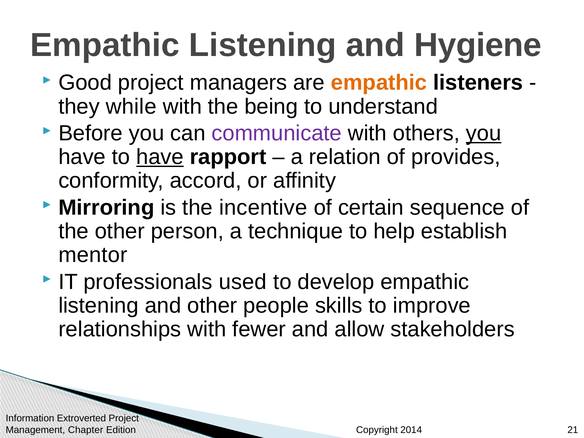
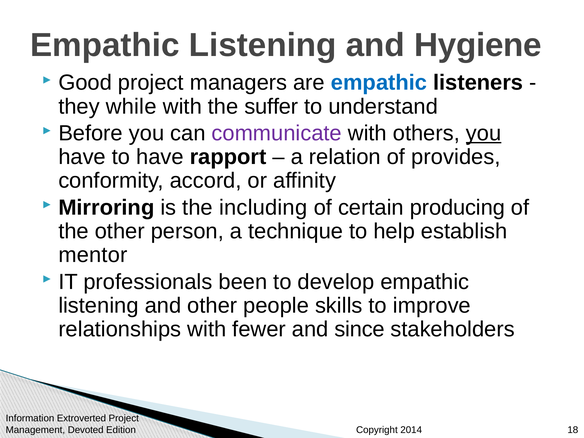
empathic at (379, 83) colour: orange -> blue
being: being -> suffer
have at (160, 157) underline: present -> none
incentive: incentive -> including
sequence: sequence -> producing
used: used -> been
allow: allow -> since
Chapter: Chapter -> Devoted
21: 21 -> 18
